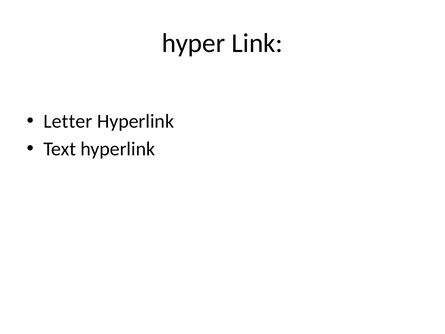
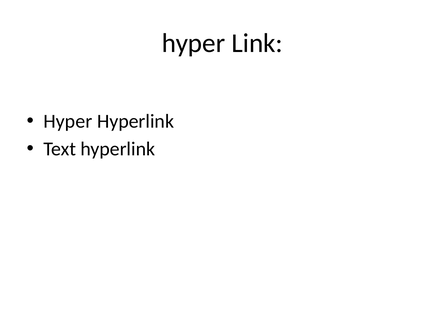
Letter at (68, 121): Letter -> Hyper
